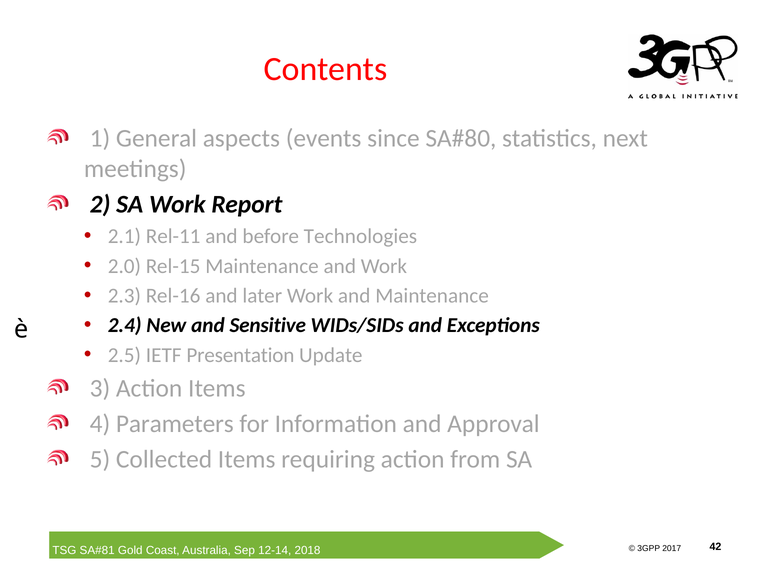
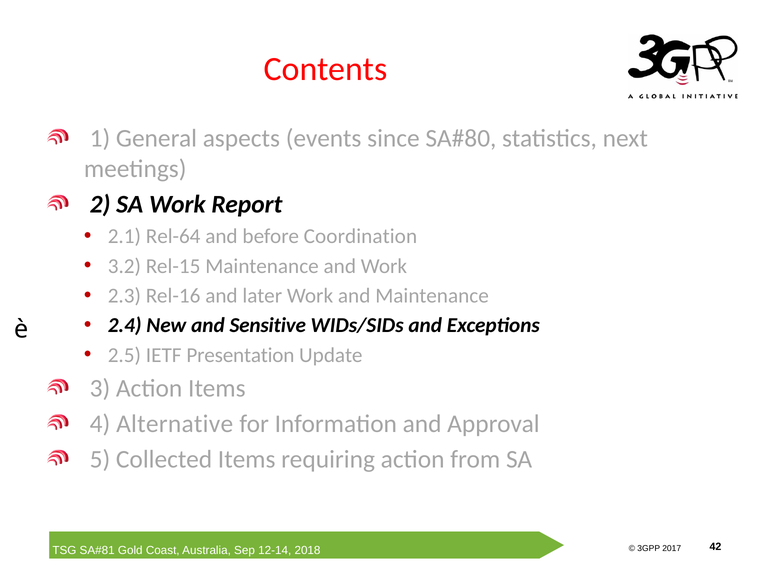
Rel-11: Rel-11 -> Rel-64
Technologies: Technologies -> Coordination
2.0: 2.0 -> 3.2
Parameters: Parameters -> Alternative
